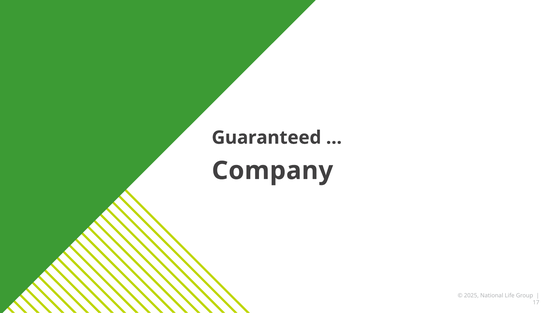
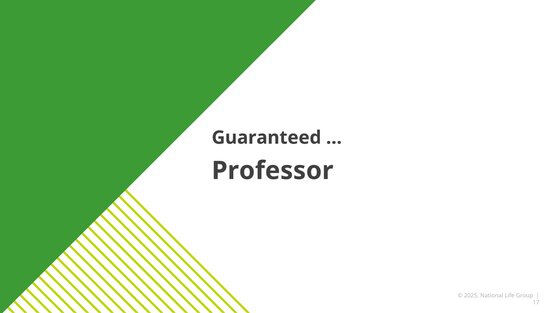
Company: Company -> Professor
